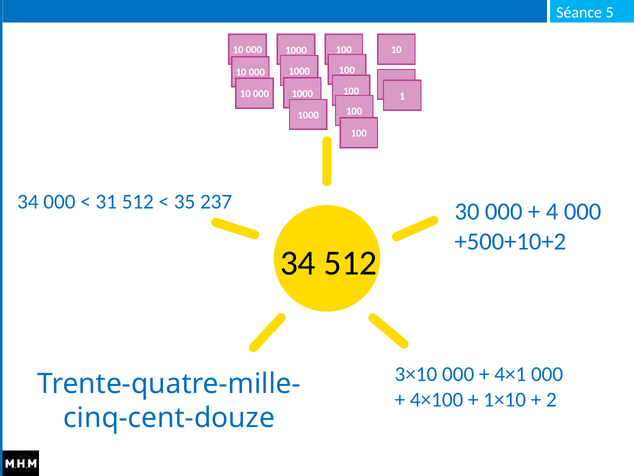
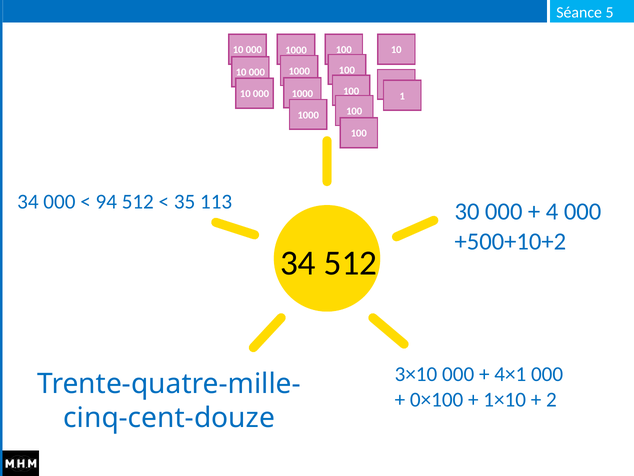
31: 31 -> 94
237: 237 -> 113
4×100: 4×100 -> 0×100
